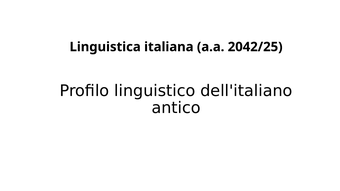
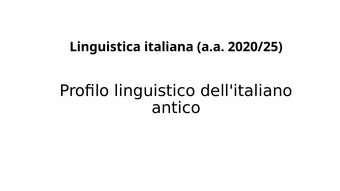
2042/25: 2042/25 -> 2020/25
